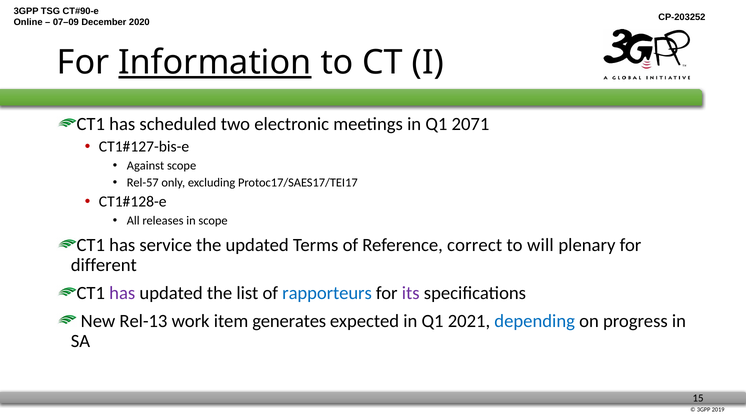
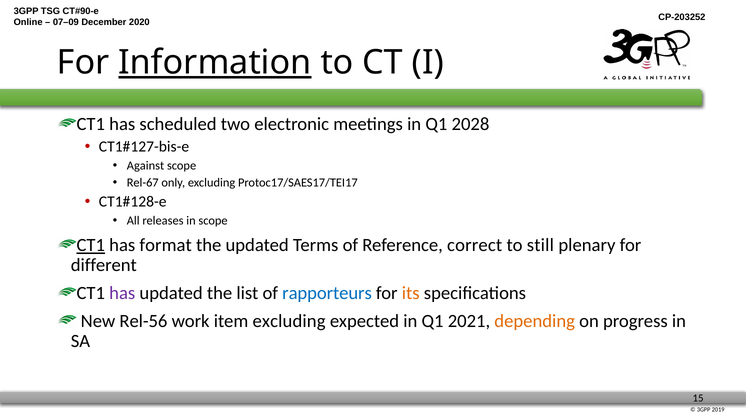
2071: 2071 -> 2028
Rel-57: Rel-57 -> Rel-67
CT1 at (91, 246) underline: none -> present
service: service -> format
will: will -> still
its colour: purple -> orange
Rel-13: Rel-13 -> Rel-56
item generates: generates -> excluding
depending colour: blue -> orange
